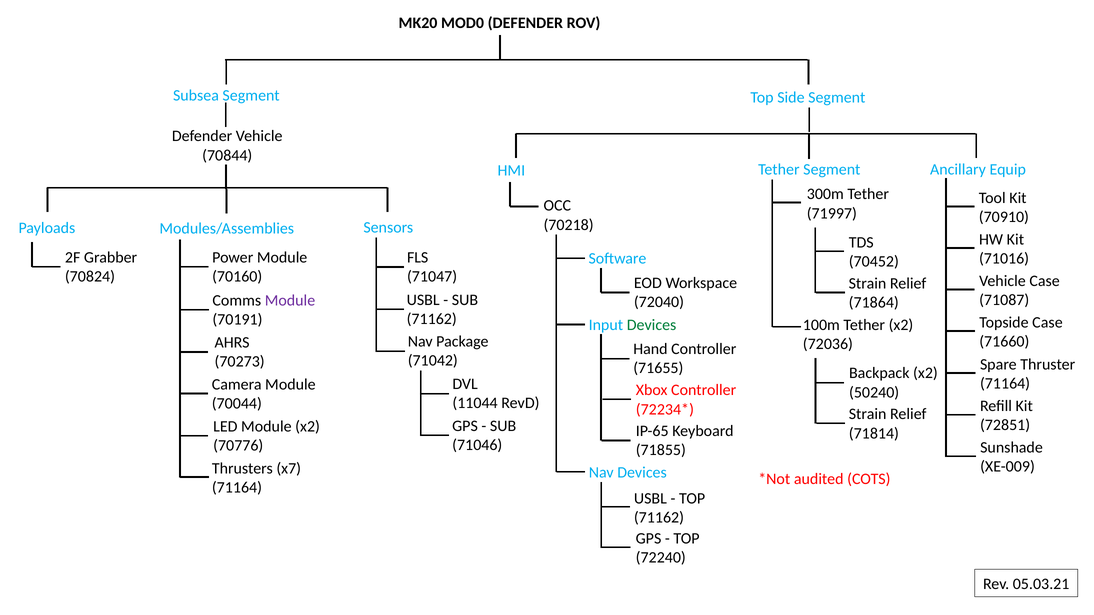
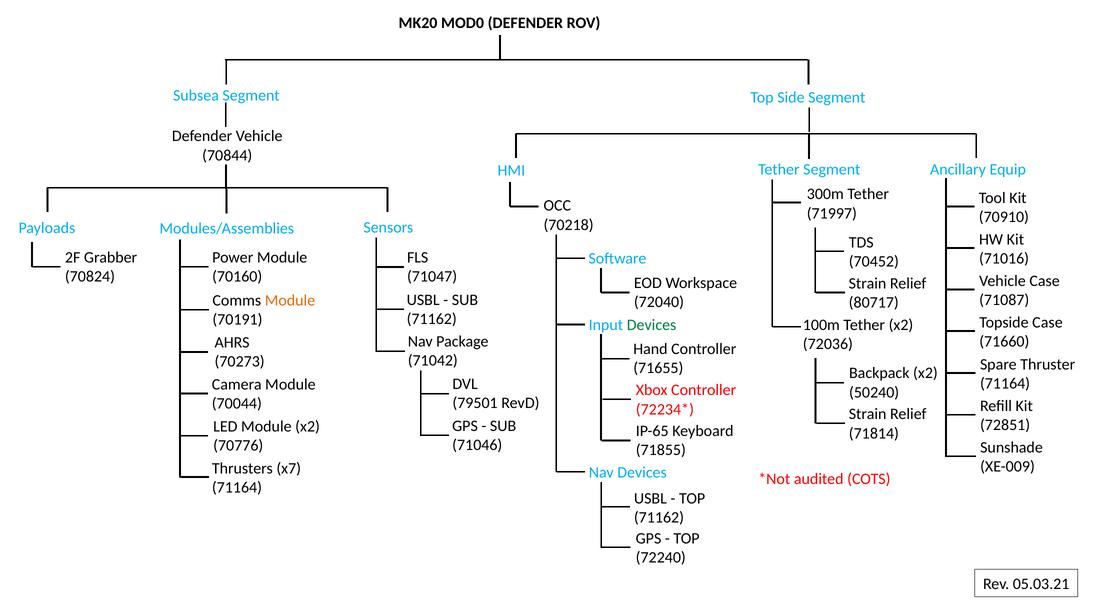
Module at (290, 301) colour: purple -> orange
71864: 71864 -> 80717
11044: 11044 -> 79501
